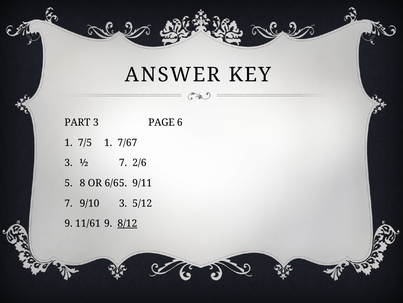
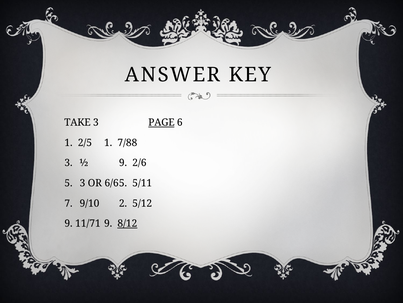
PART: PART -> TAKE
PAGE underline: none -> present
7/5: 7/5 -> 2/5
7/67: 7/67 -> 7/88
½ 7: 7 -> 9
5 8: 8 -> 3
9/11: 9/11 -> 5/11
9/10 3: 3 -> 2
11/61: 11/61 -> 11/71
